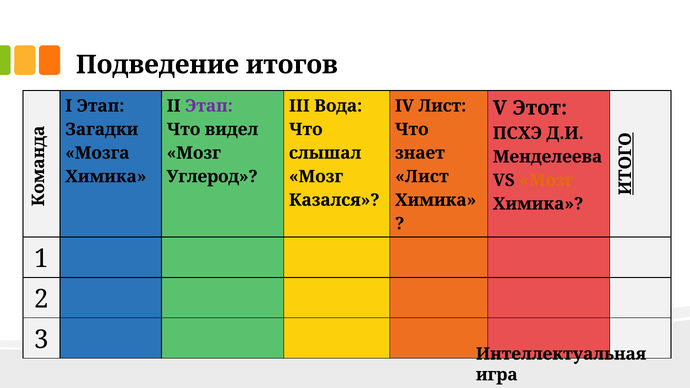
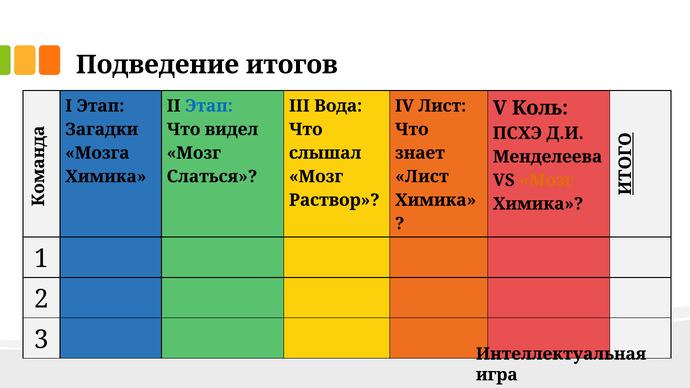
Этап at (209, 106) colour: purple -> blue
Этот: Этот -> Коль
Углерод: Углерод -> Слаться
Казался: Казался -> Раствор
